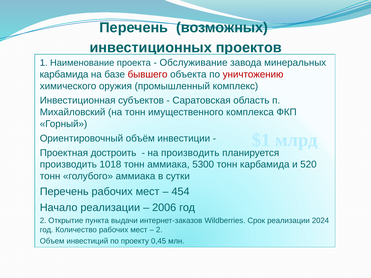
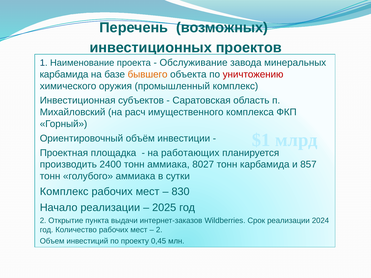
бывшего colour: red -> orange
на тонн: тонн -> расч
достроить: достроить -> площадка
на производить: производить -> работающих
1018: 1018 -> 2400
5300: 5300 -> 8027
520: 520 -> 857
Перечень at (64, 192): Перечень -> Комплекс
454: 454 -> 830
2006: 2006 -> 2025
